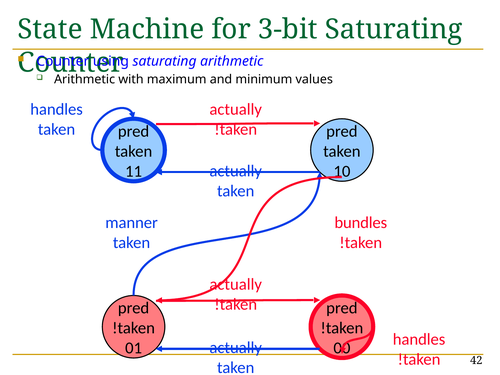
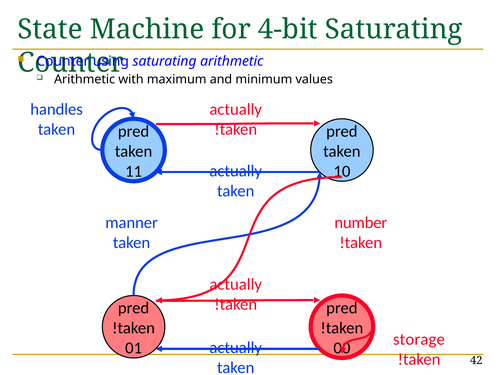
3-bit: 3-bit -> 4-bit
bundles: bundles -> number
handles at (419, 339): handles -> storage
